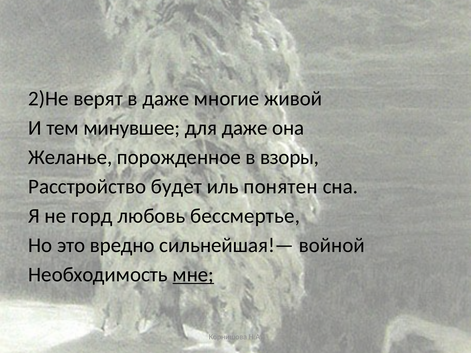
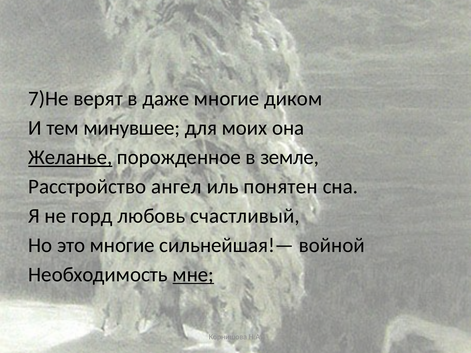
2)Не: 2)Не -> 7)Не
живой: живой -> диком
для даже: даже -> моих
Желанье underline: none -> present
взоры: взоры -> земле
будет: будет -> ангел
бессмертье: бессмертье -> счастливый
это вредно: вредно -> многие
